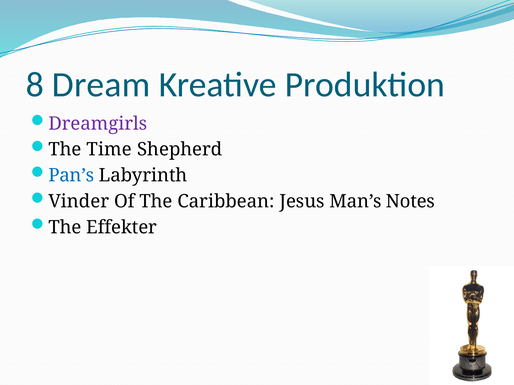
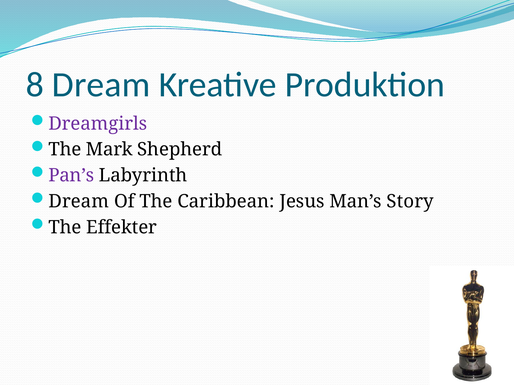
Time: Time -> Mark
Pan’s colour: blue -> purple
Vinder at (79, 202): Vinder -> Dream
Notes: Notes -> Story
